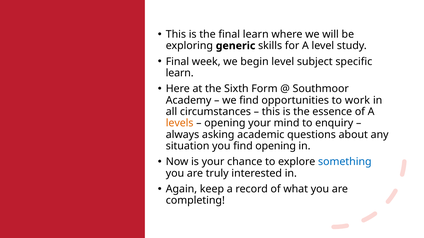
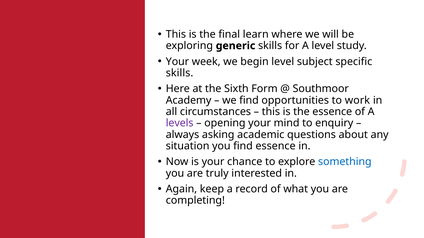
Final at (177, 62): Final -> Your
learn at (180, 73): learn -> skills
levels colour: orange -> purple
find opening: opening -> essence
